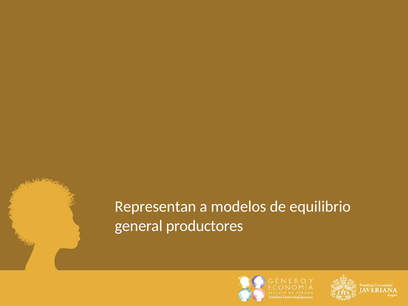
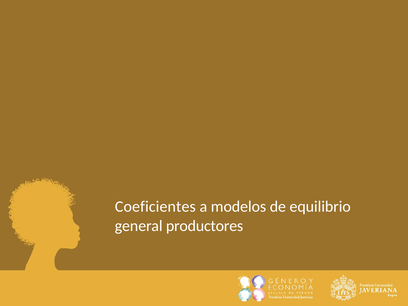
Representan: Representan -> Coeficientes
